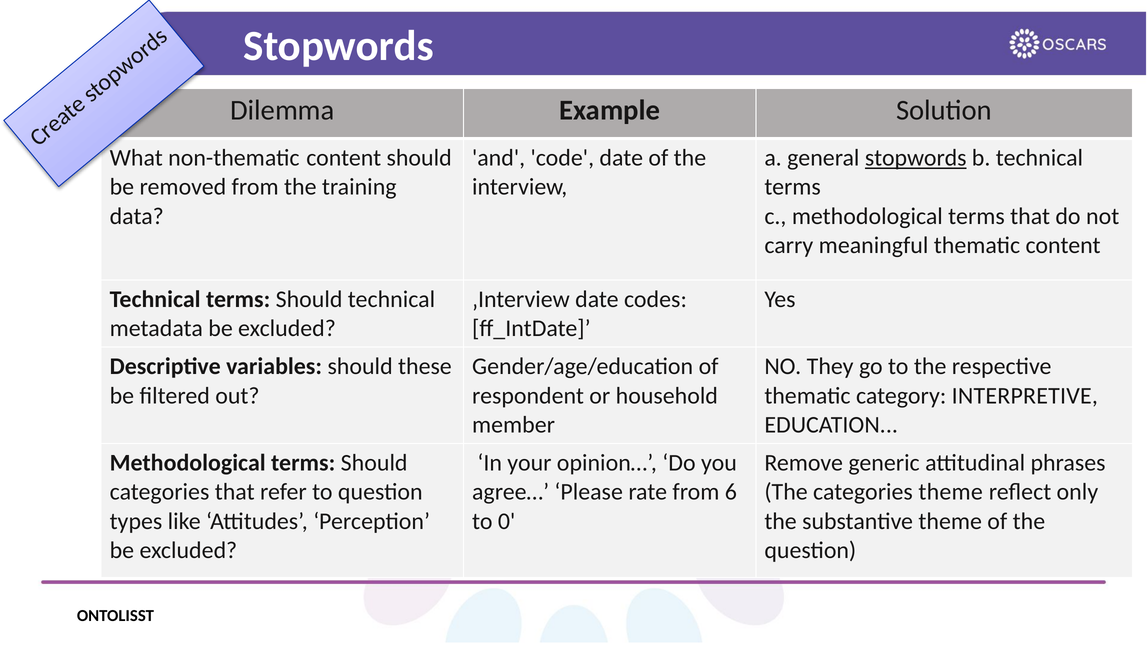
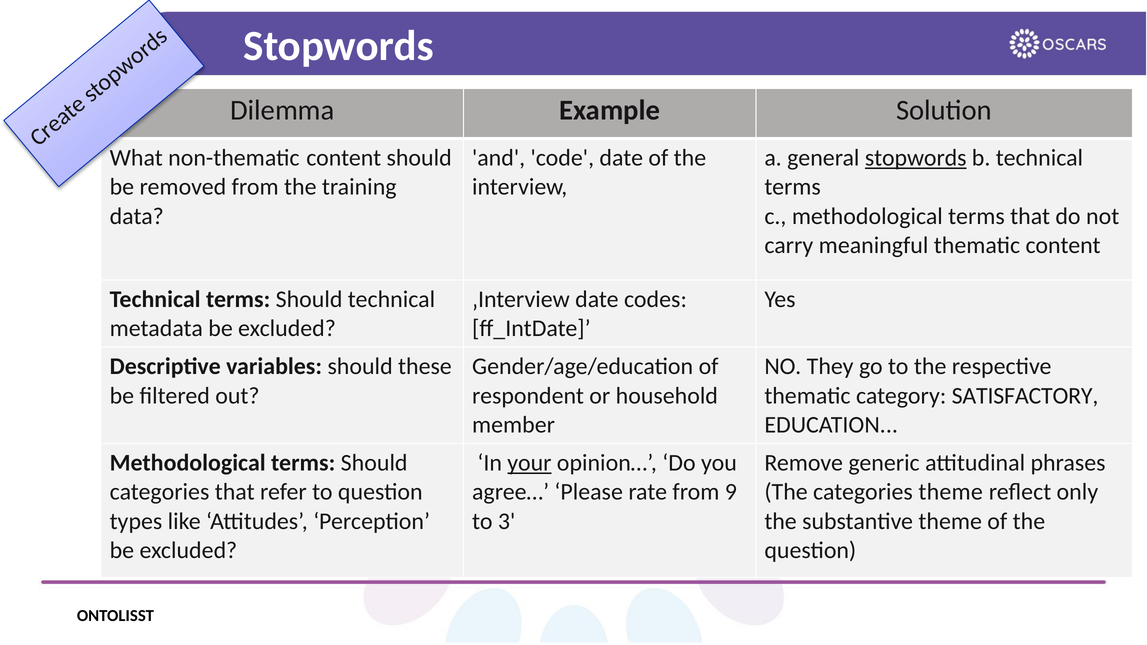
INTERPRETIVE: INTERPRETIVE -> SATISFACTORY
your underline: none -> present
6: 6 -> 9
0: 0 -> 3
